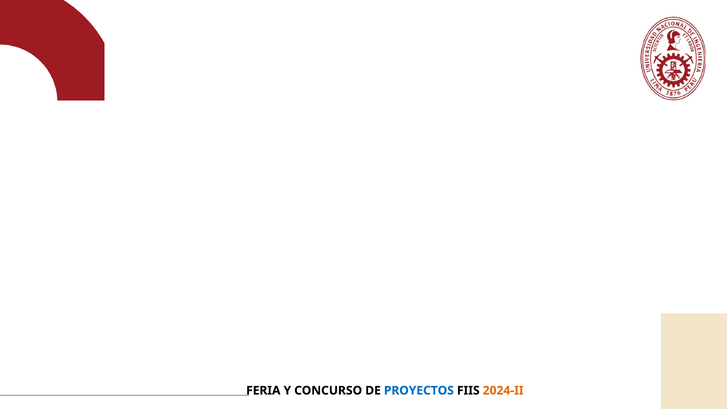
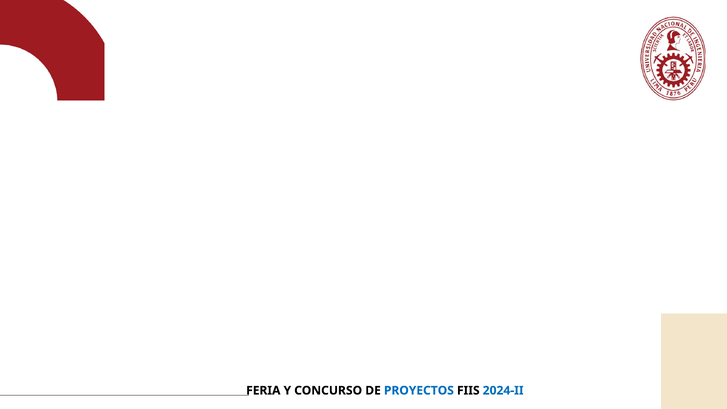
2024-II colour: orange -> blue
